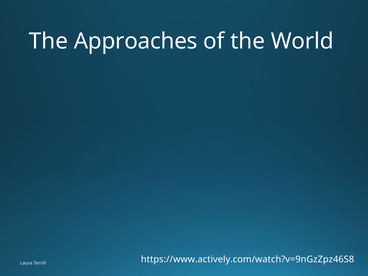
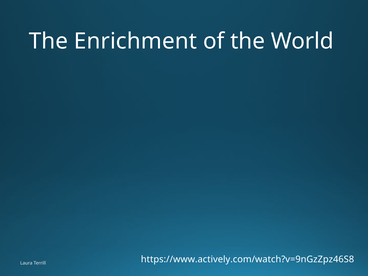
Approaches: Approaches -> Enrichment
